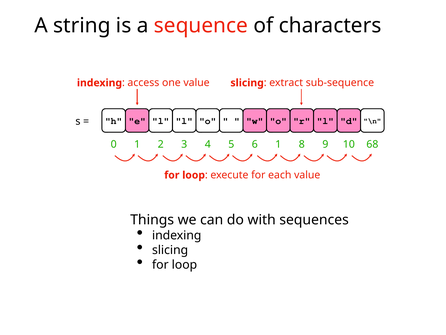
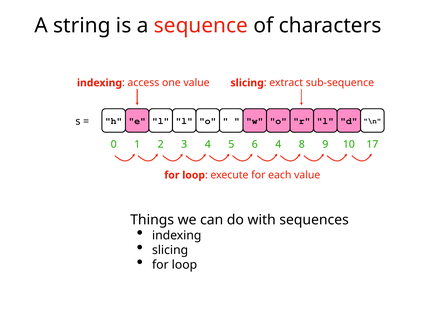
6 1: 1 -> 4
68: 68 -> 17
